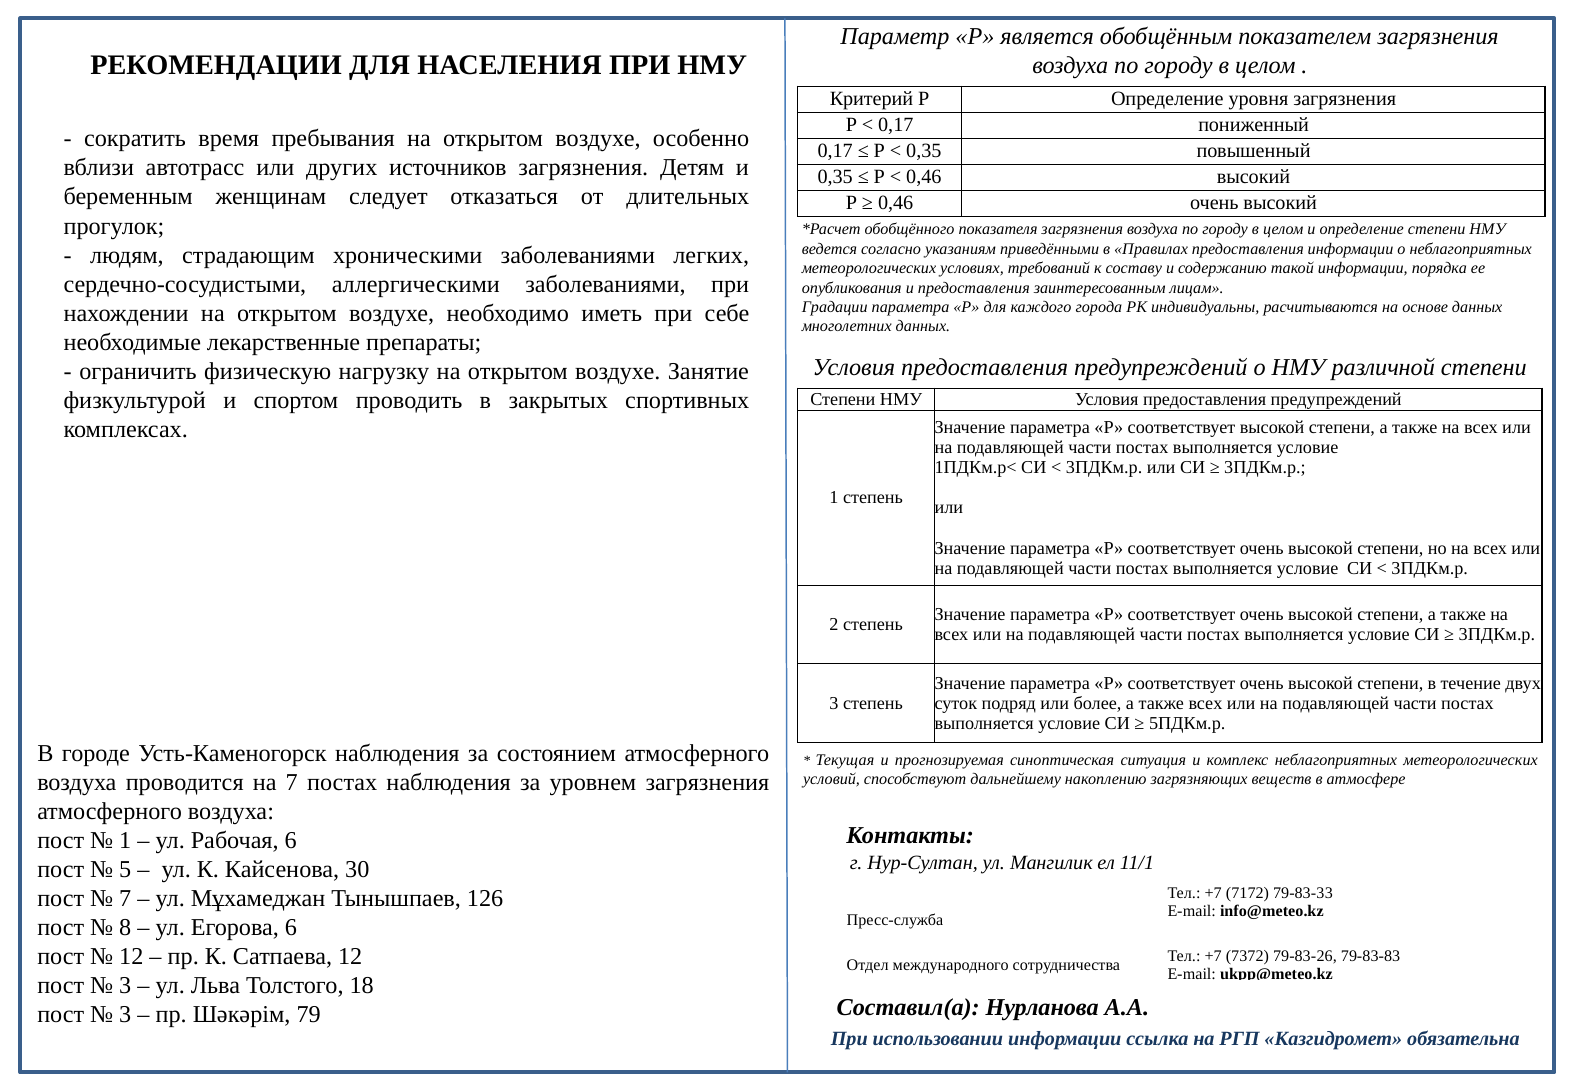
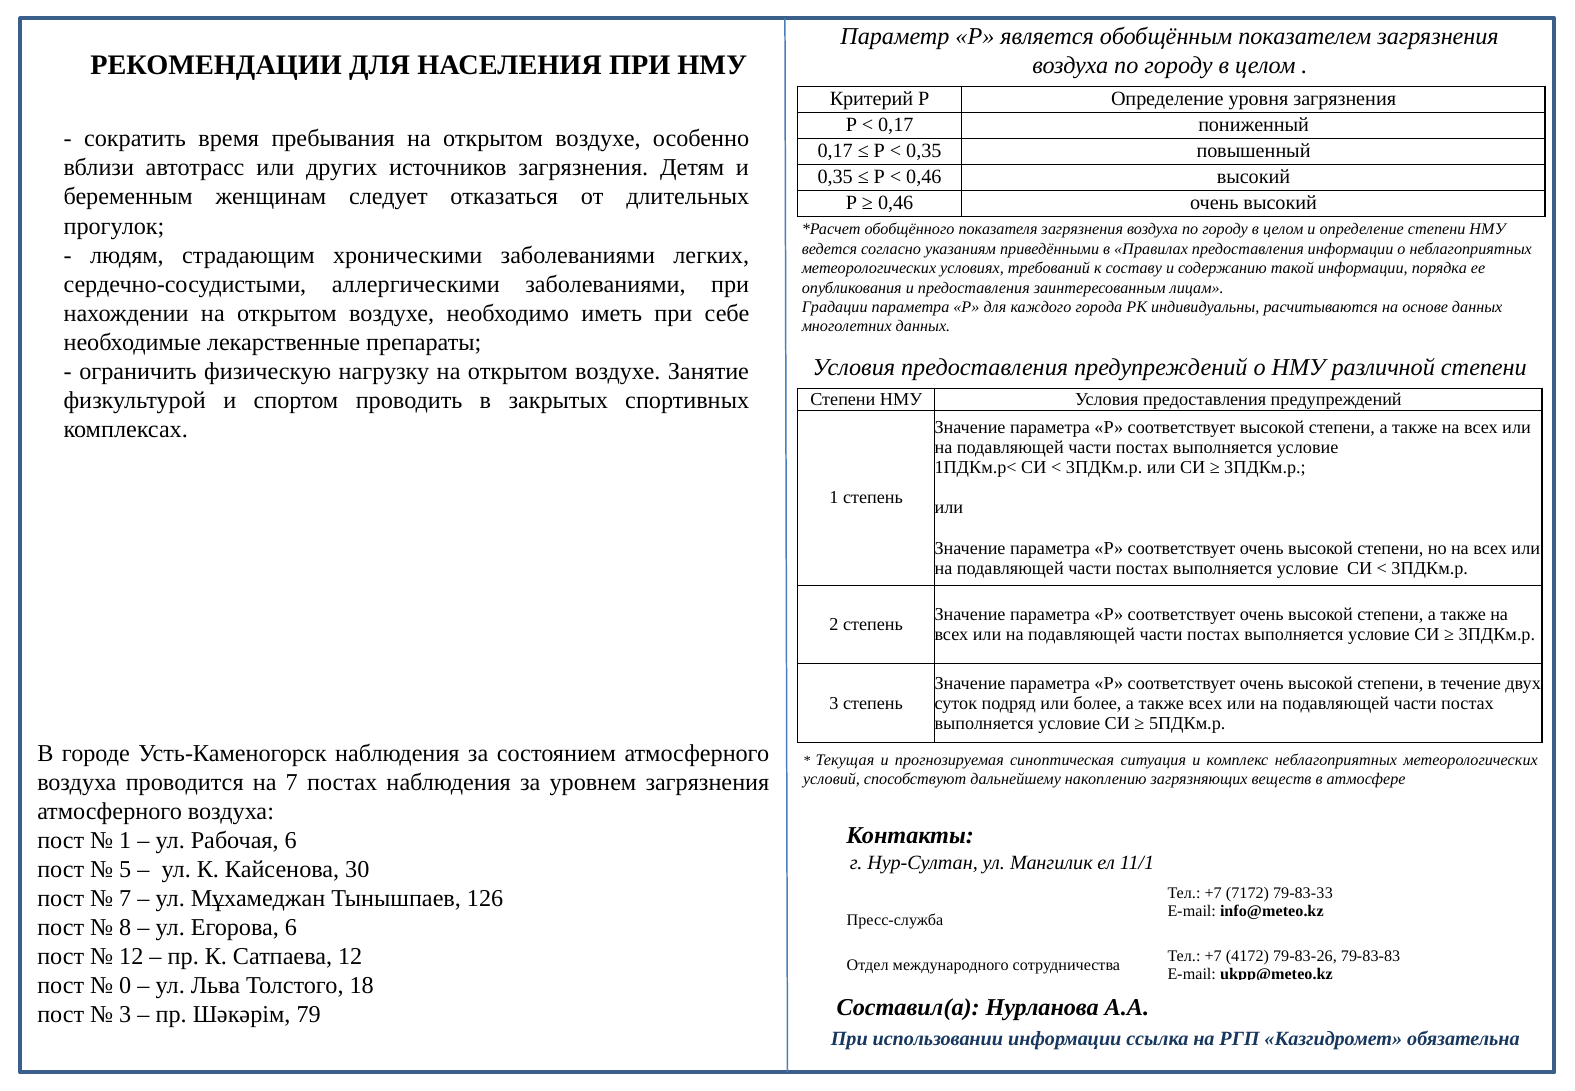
7372: 7372 -> 4172
3 at (125, 985): 3 -> 0
